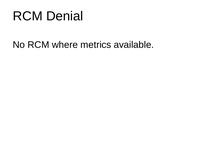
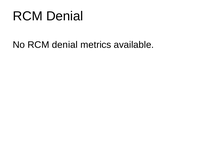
No RCM where: where -> denial
